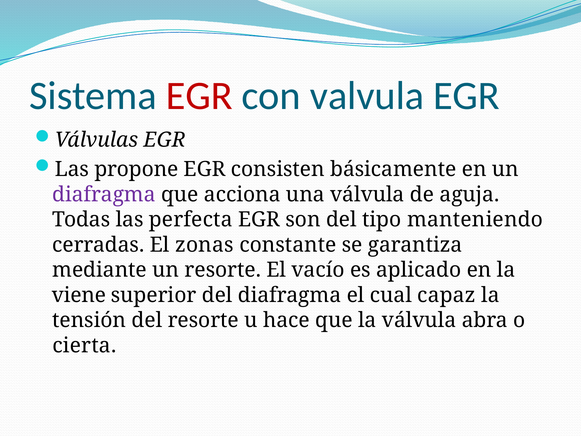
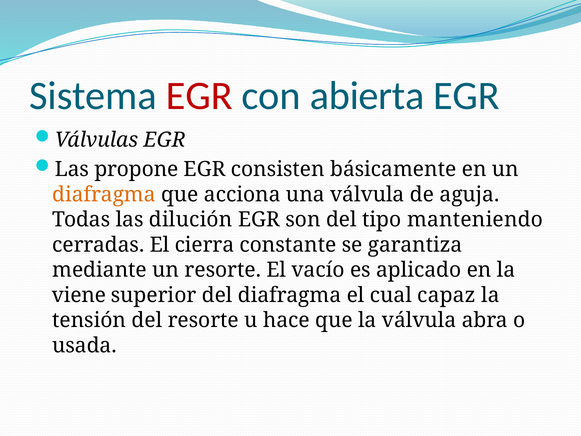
valvula: valvula -> abierta
diafragma at (104, 194) colour: purple -> orange
perfecta: perfecta -> dilución
zonas: zonas -> cierra
cierta: cierta -> usada
